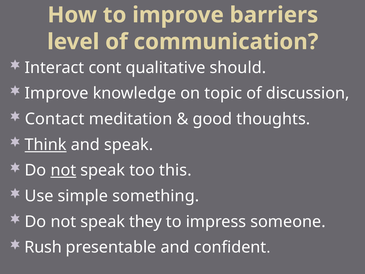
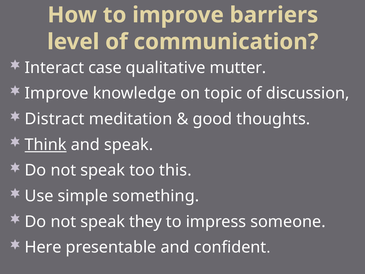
cont: cont -> case
should: should -> mutter
Contact: Contact -> Distract
not at (63, 170) underline: present -> none
Rush: Rush -> Here
